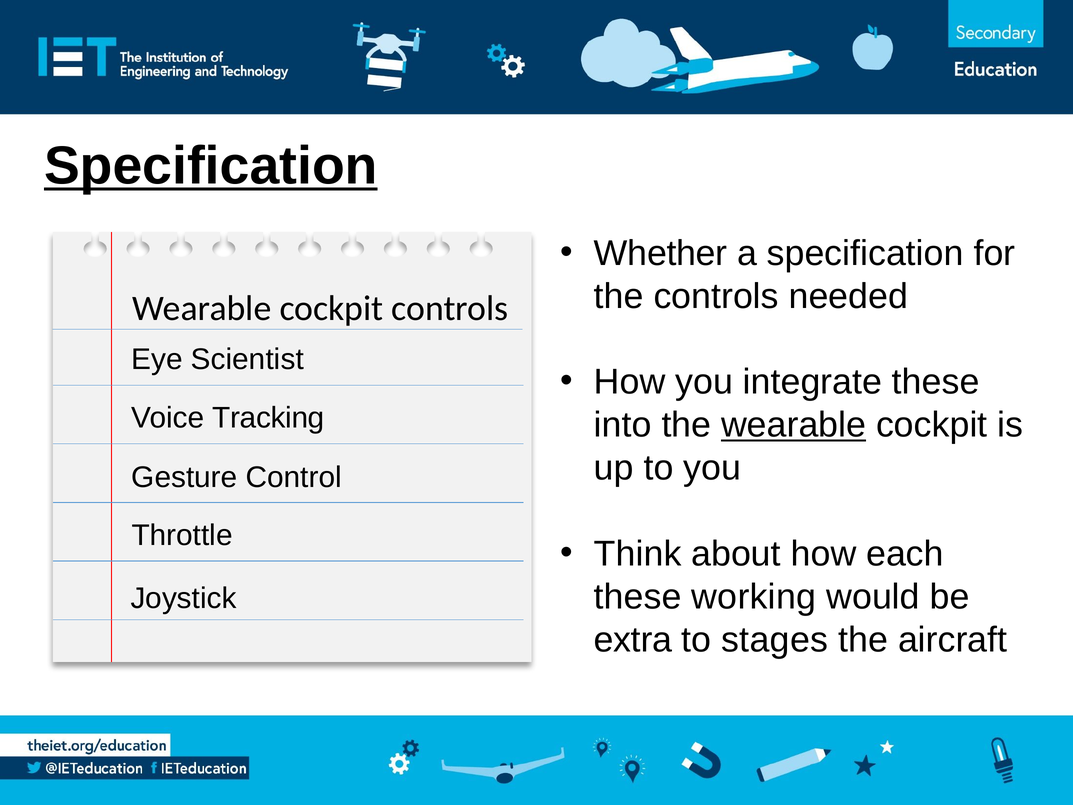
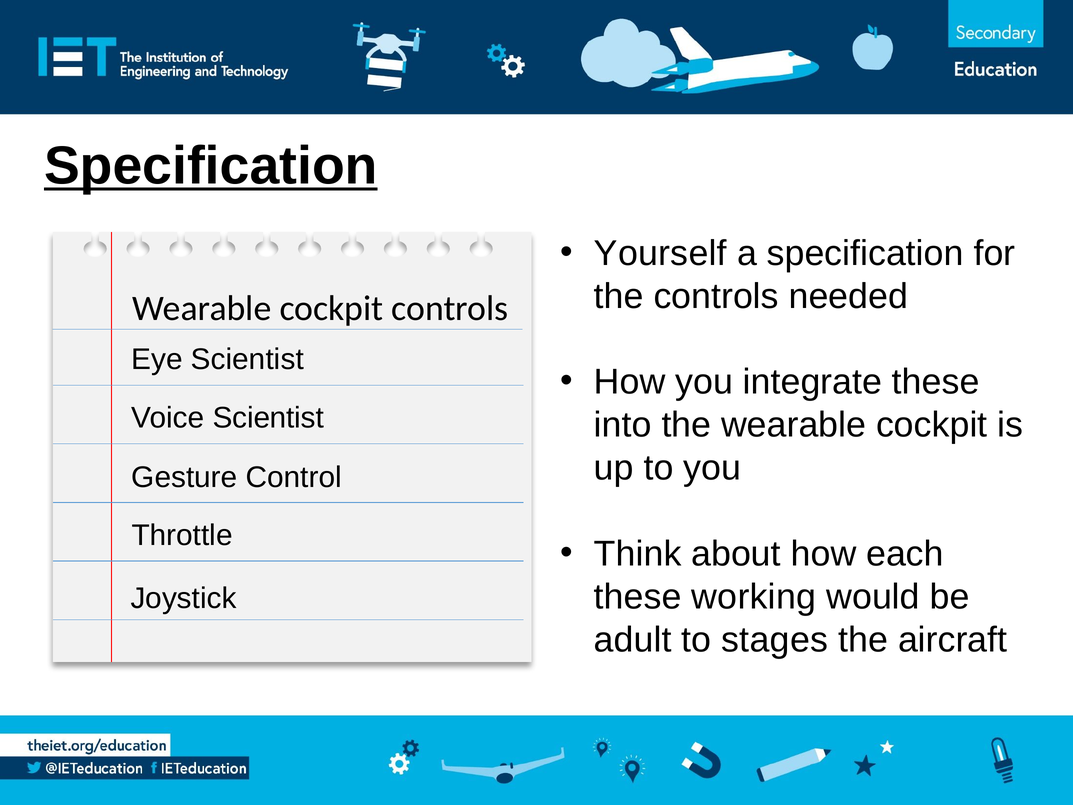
Whether: Whether -> Yourself
Voice Tracking: Tracking -> Scientist
wearable at (794, 425) underline: present -> none
extra: extra -> adult
